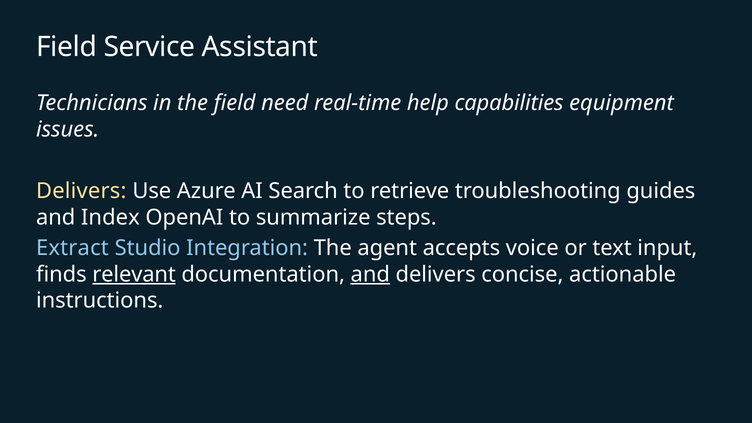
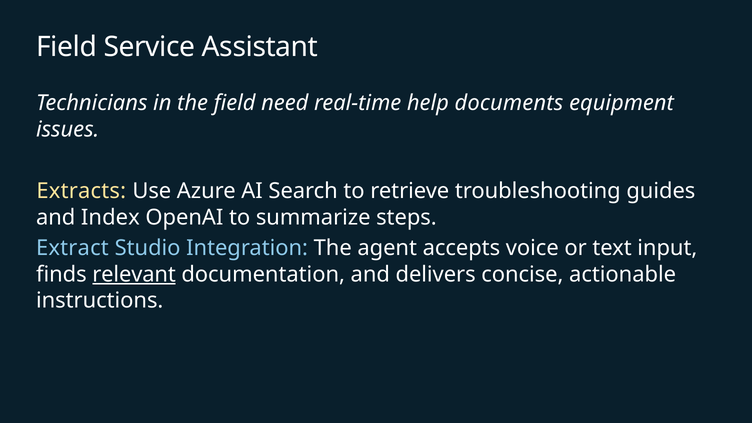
capabilities: capabilities -> documents
Delivers at (81, 191): Delivers -> Extracts
and at (370, 274) underline: present -> none
